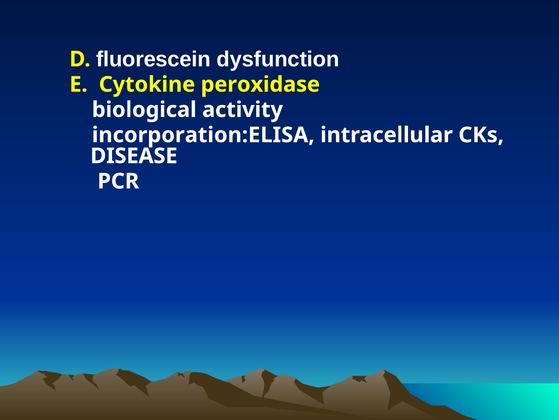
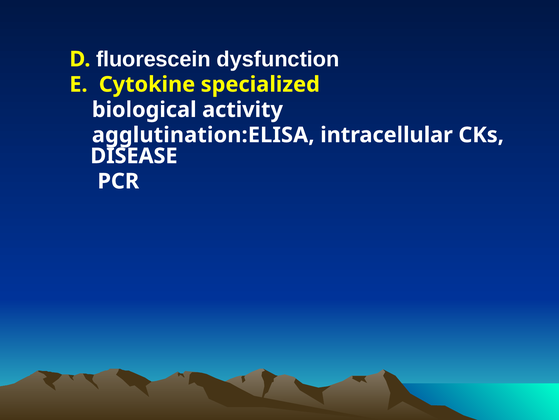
peroxidase: peroxidase -> specialized
incorporation:ELISA: incorporation:ELISA -> agglutination:ELISA
